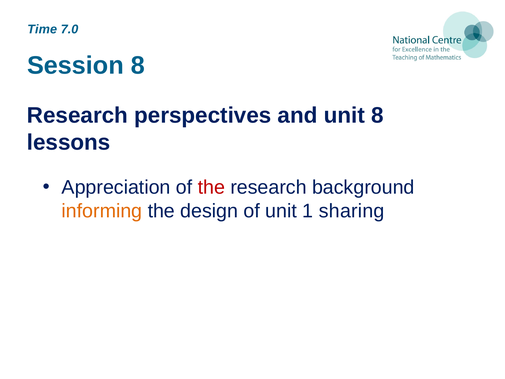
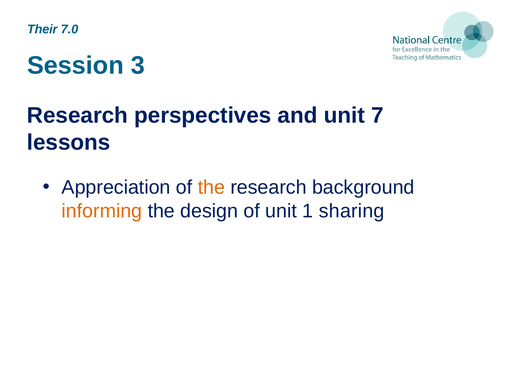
Time: Time -> Their
Session 8: 8 -> 3
unit 8: 8 -> 7
the at (211, 187) colour: red -> orange
